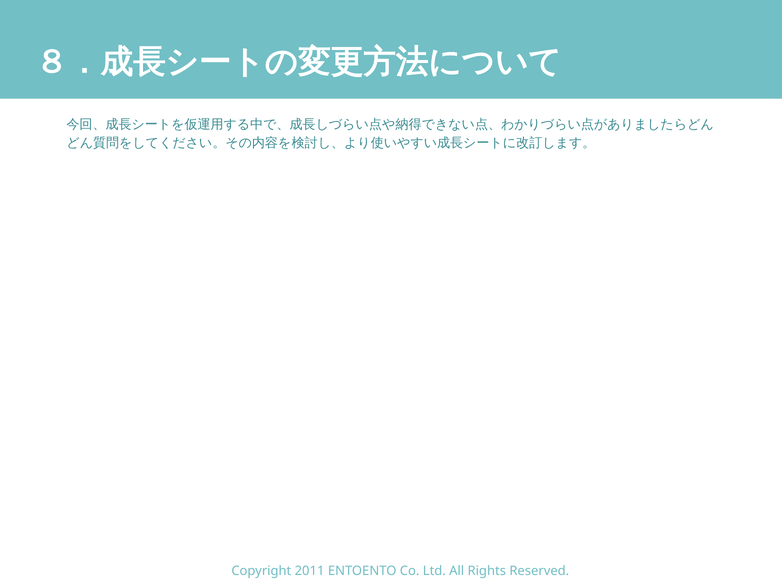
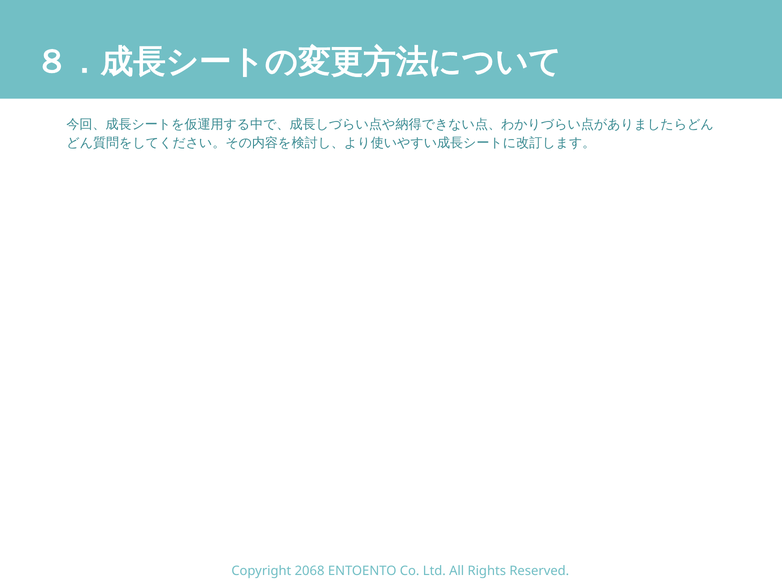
2011: 2011 -> 2068
